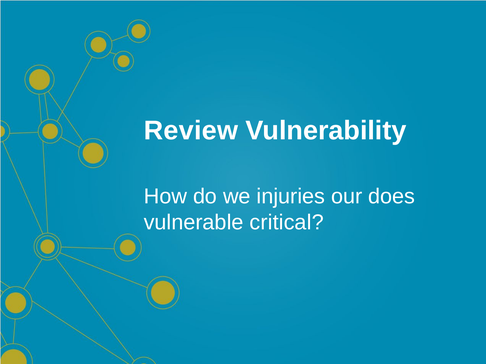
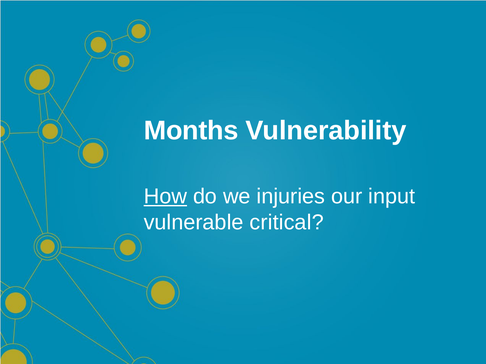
Review: Review -> Months
How underline: none -> present
does: does -> input
